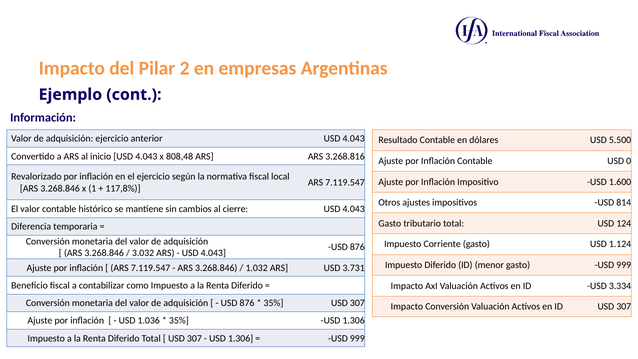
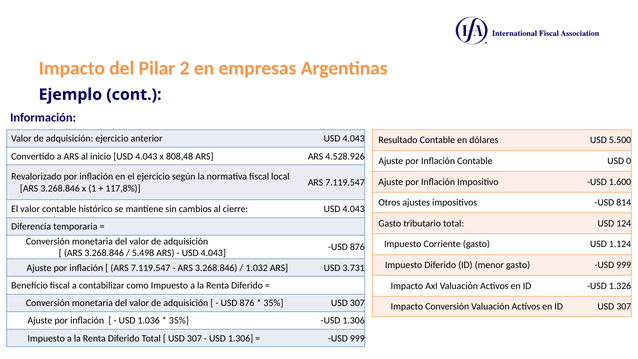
3.268.816: 3.268.816 -> 4.528.926
3.032: 3.032 -> 5.498
3.334: 3.334 -> 1.326
